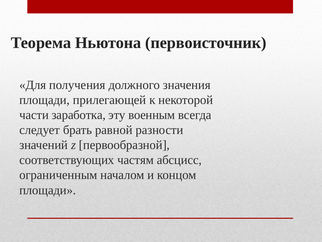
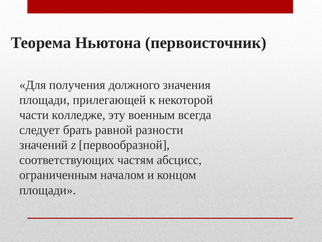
заработка: заработка -> колледже
